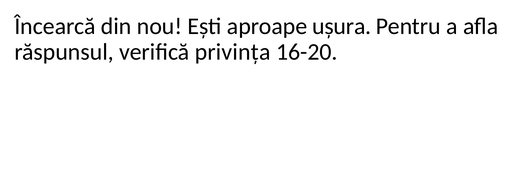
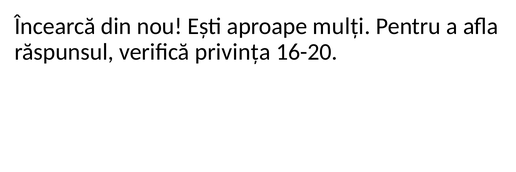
ușura: ușura -> mulți
